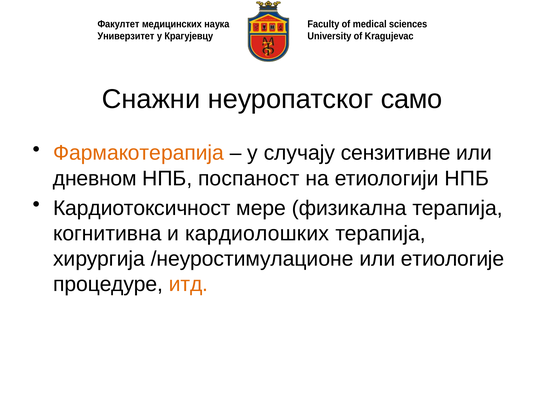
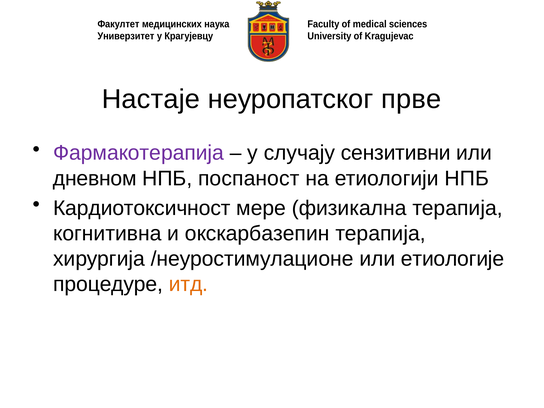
Снажни: Снажни -> Настаје
само: само -> прве
Фармакотерапија colour: orange -> purple
сензитивне: сензитивне -> сензитивни
кардиолошких: кардиолошких -> окскарбазепин
